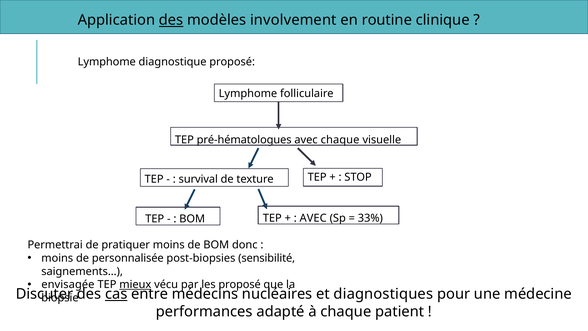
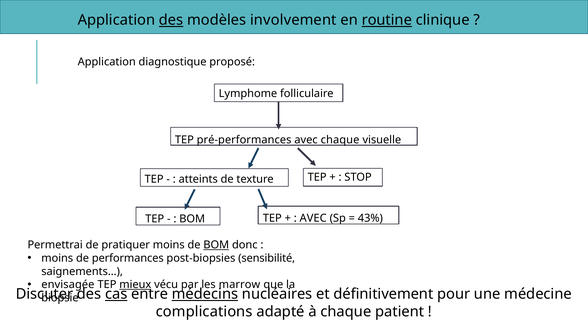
routine underline: none -> present
Lymphome at (107, 62): Lymphome -> Application
pré-hématologues: pré-hématologues -> pré-performances
survival: survival -> atteints
33%: 33% -> 43%
BOM at (216, 245) underline: none -> present
personnalisée: personnalisée -> performances
les proposé: proposé -> marrow
médecins underline: none -> present
diagnostiques: diagnostiques -> définitivement
performances: performances -> complications
